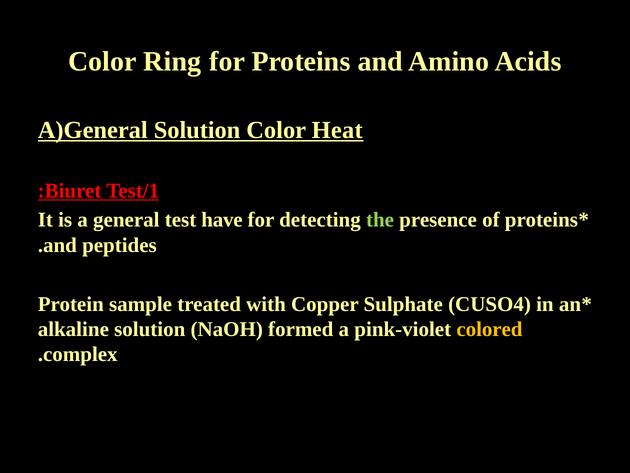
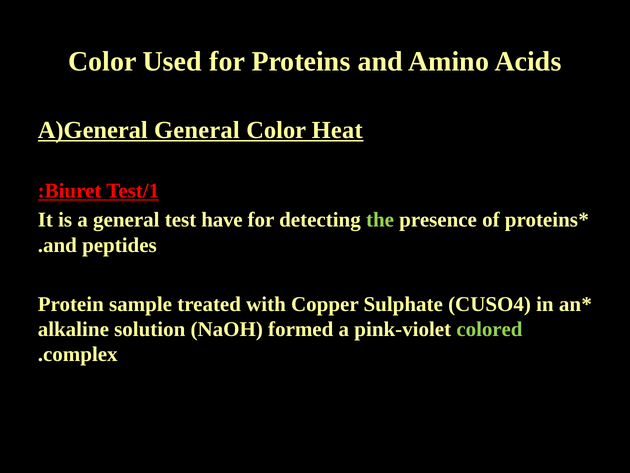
Ring: Ring -> Used
A)General Solution: Solution -> General
colored colour: yellow -> light green
